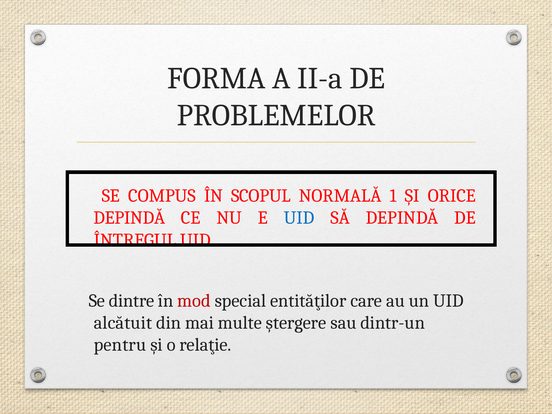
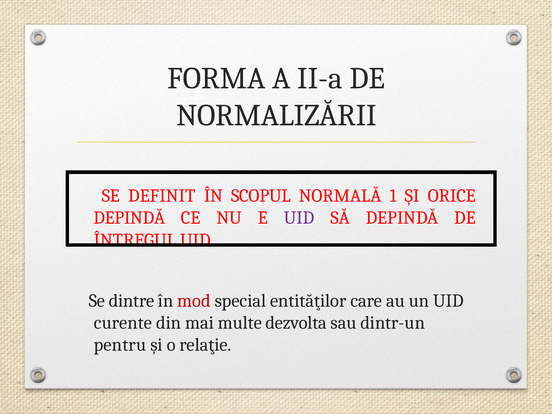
PROBLEMELOR: PROBLEMELOR -> NORMALIZĂRII
COMPUS: COMPUS -> DEFINIT
UID at (299, 218) colour: blue -> purple
alcătuit: alcătuit -> curente
ştergere: ştergere -> dezvolta
